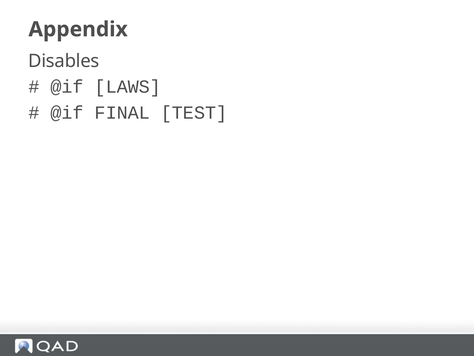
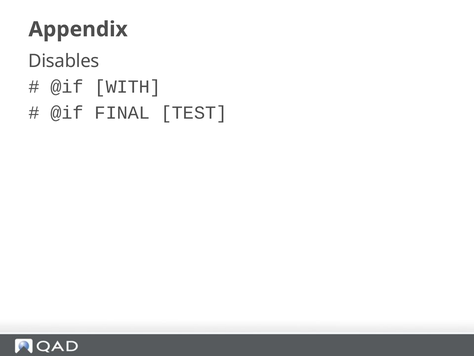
LAWS: LAWS -> WITH
